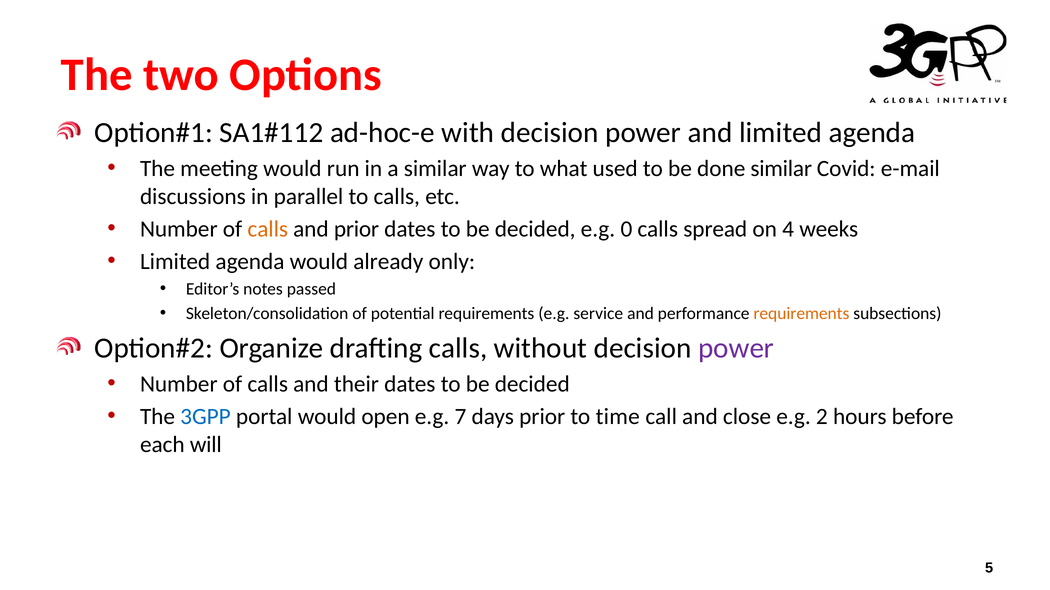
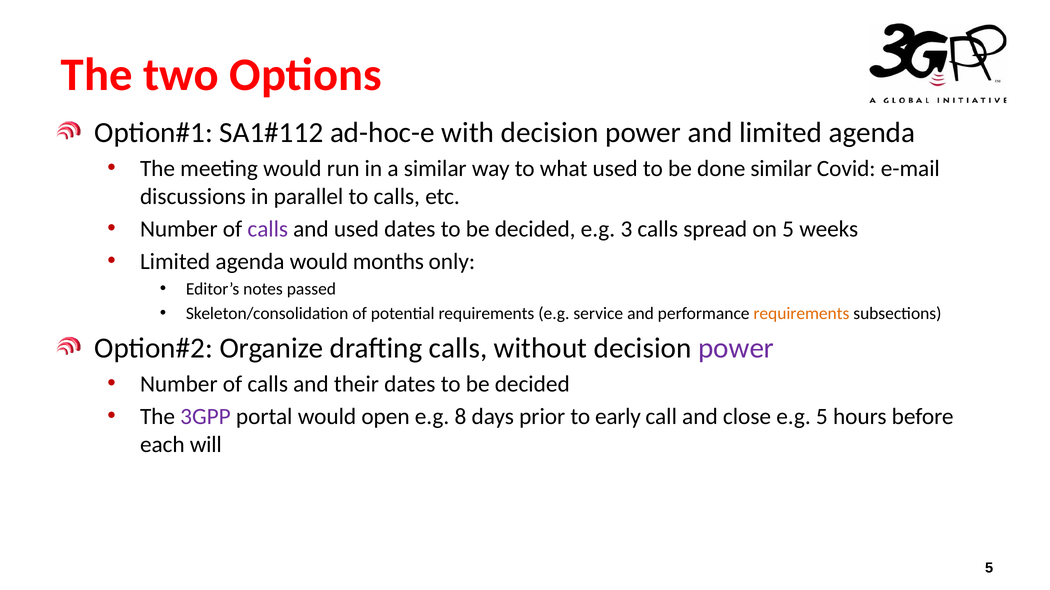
calls at (268, 229) colour: orange -> purple
and prior: prior -> used
0: 0 -> 3
on 4: 4 -> 5
already: already -> months
3GPP at (205, 417) colour: blue -> purple
7: 7 -> 8
time: time -> early
e.g 2: 2 -> 5
